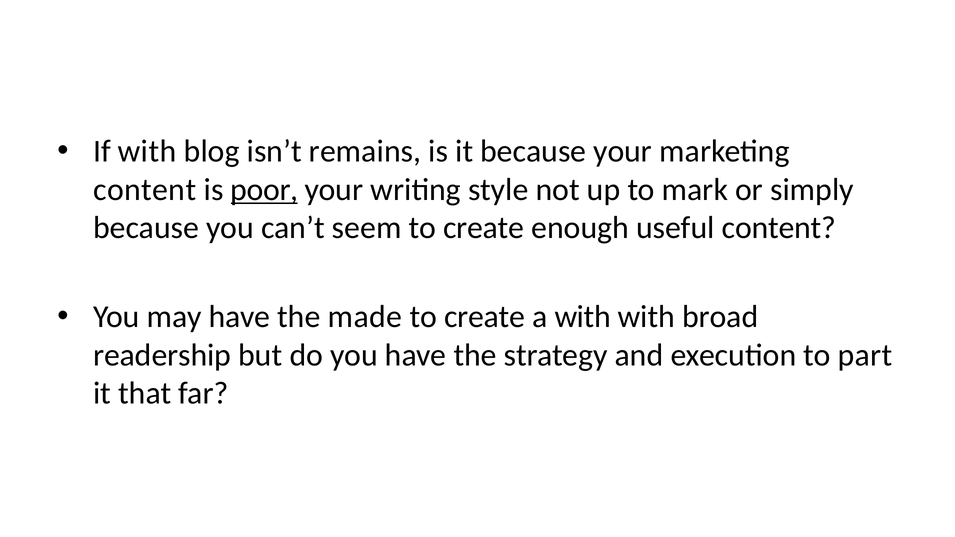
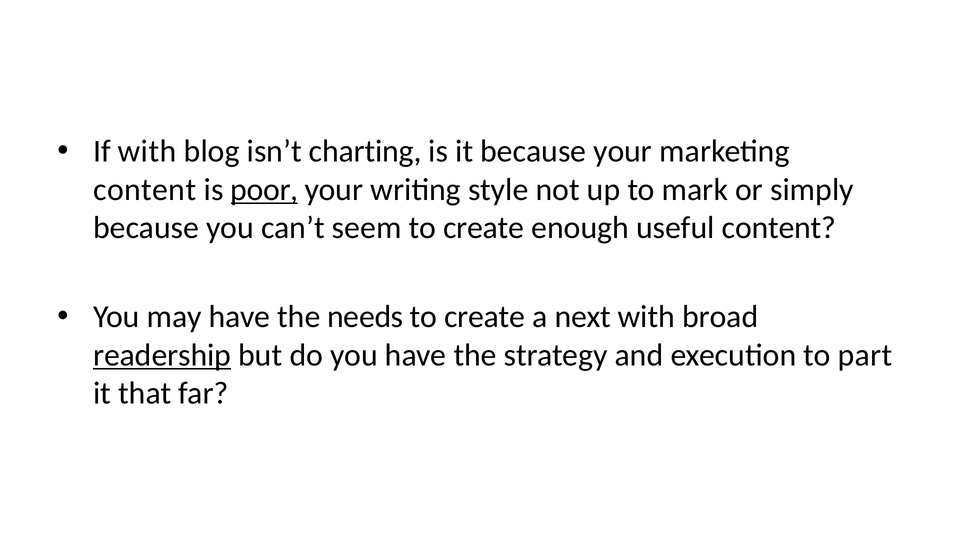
remains: remains -> charting
made: made -> needs
a with: with -> next
readership underline: none -> present
